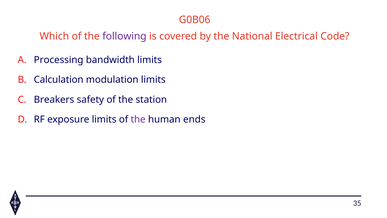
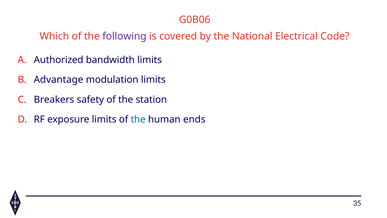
Processing: Processing -> Authorized
Calculation: Calculation -> Advantage
the at (138, 119) colour: purple -> blue
